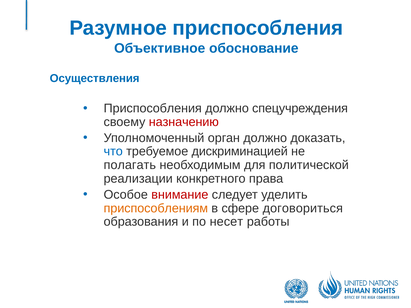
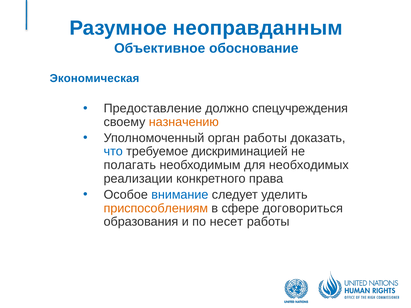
Разумное приспособления: приспособления -> неоправданным
Осуществления: Осуществления -> Экономическая
Приспособления at (153, 108): Приспособления -> Предоставление
назначению colour: red -> orange
орган должно: должно -> работы
политической: политической -> необходимых
внимание colour: red -> blue
